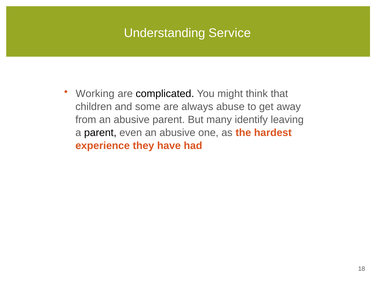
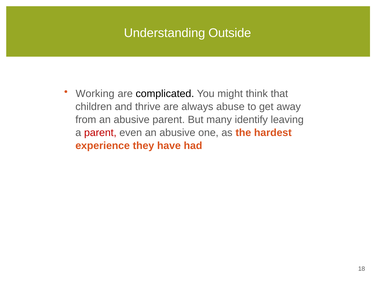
Service: Service -> Outside
some: some -> thrive
parent at (100, 133) colour: black -> red
